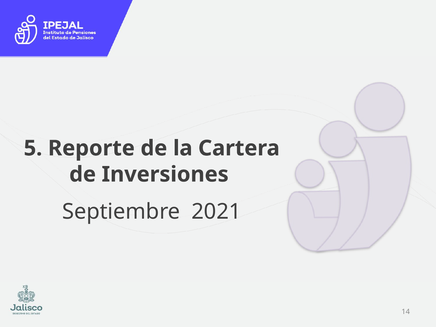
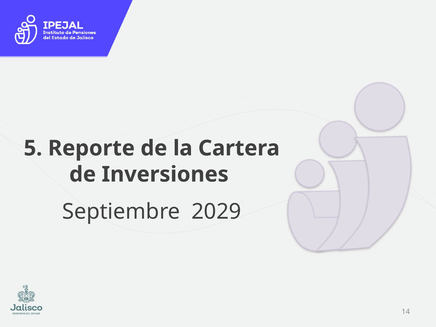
2021: 2021 -> 2029
